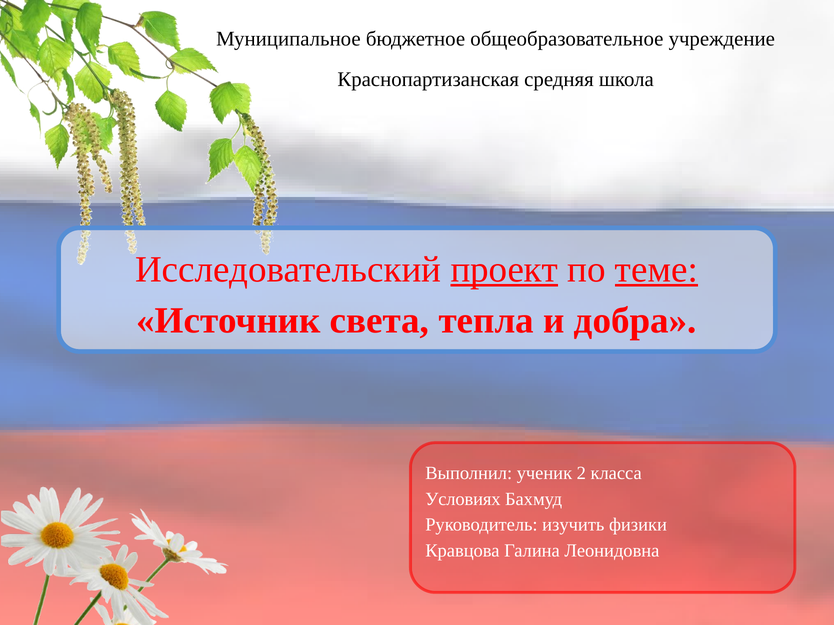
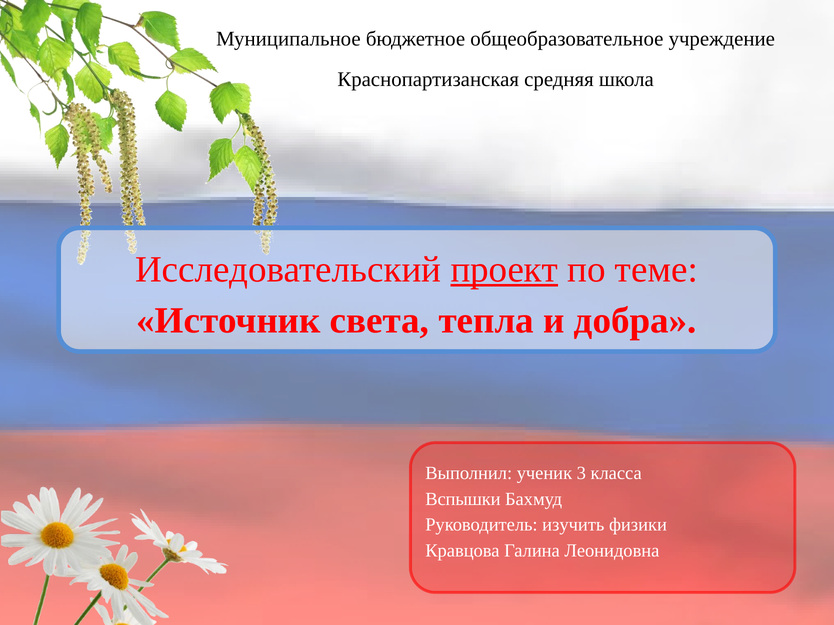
теме underline: present -> none
2: 2 -> 3
Условиях: Условиях -> Вспышки
